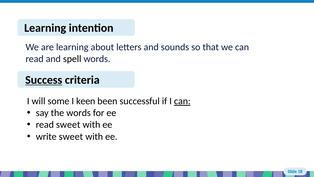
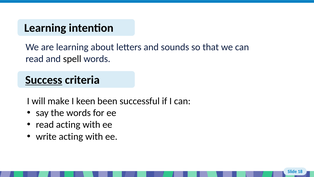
some: some -> make
can at (182, 101) underline: present -> none
read sweet: sweet -> acting
write sweet: sweet -> acting
